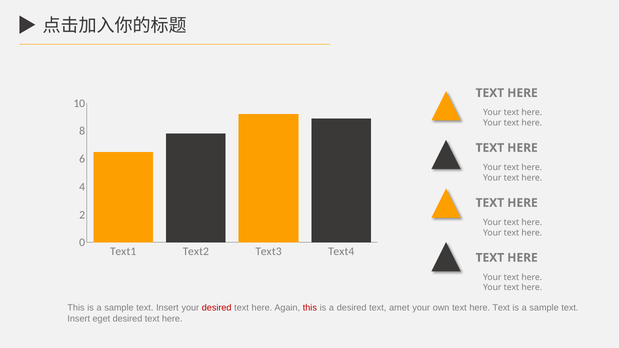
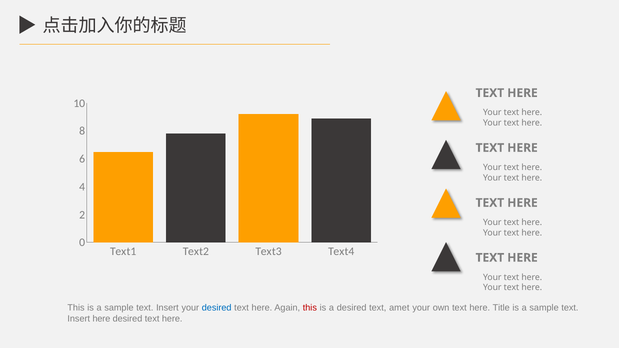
desired at (217, 308) colour: red -> blue
own text here Text: Text -> Title
Insert eget: eget -> here
